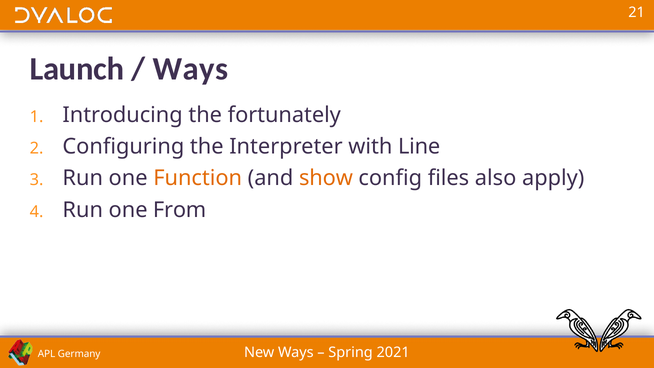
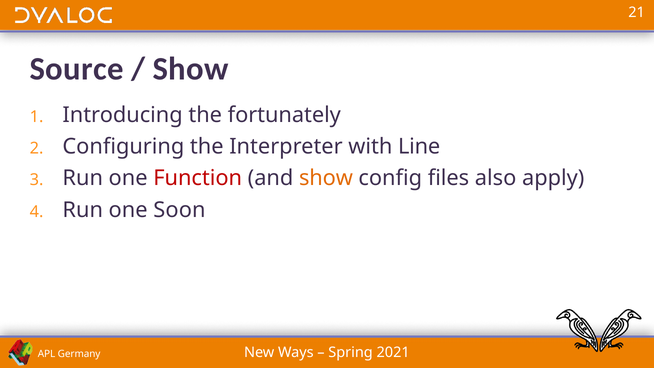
Launch: Launch -> Source
Ways at (190, 69): Ways -> Show
Function colour: orange -> red
From: From -> Soon
